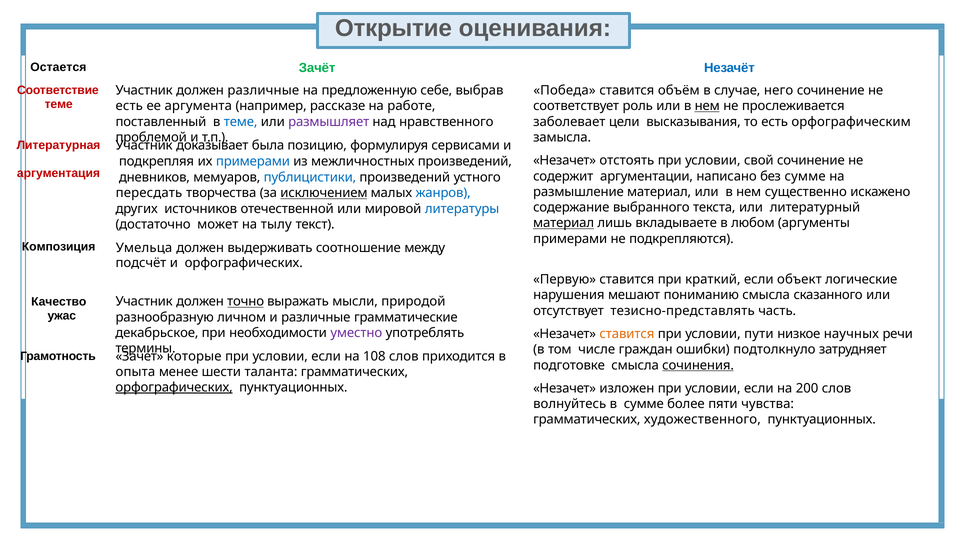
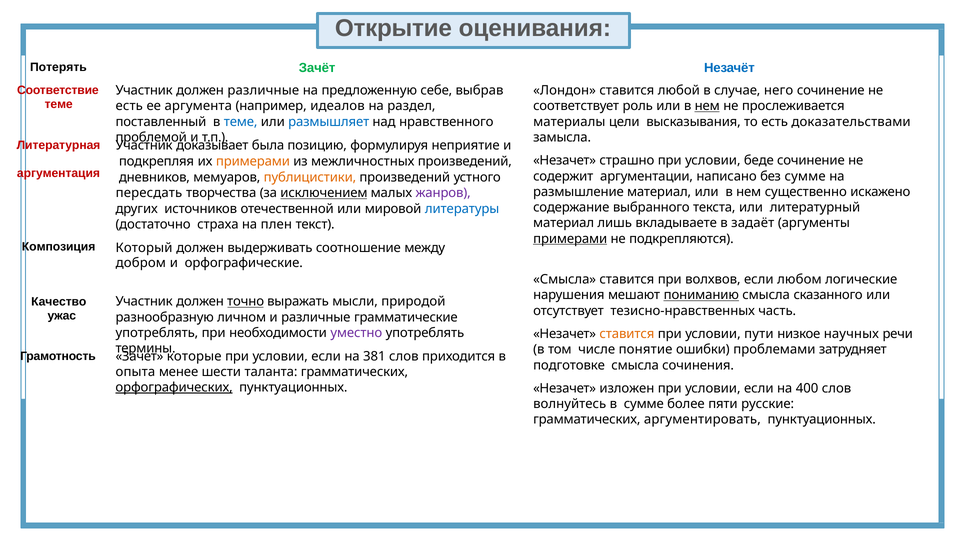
Остается: Остается -> Потерять
Победа: Победа -> Лондон
объём: объём -> любой
рассказе: рассказе -> идеалов
работе: работе -> раздел
размышляет colour: purple -> blue
заболевает: заболевает -> материалы
орфографическим: орфографическим -> доказательствами
сервисами: сервисами -> неприятие
отстоять: отстоять -> страшно
свой: свой -> беде
примерами at (253, 161) colour: blue -> orange
публицистики colour: blue -> orange
жанров colour: blue -> purple
материал at (564, 223) underline: present -> none
любом: любом -> задаёт
может: может -> страха
тылу: тылу -> плен
примерами at (570, 239) underline: none -> present
Умельца: Умельца -> Который
подсчёт: подсчёт -> добром
и орфографических: орфографических -> орфографические
Первую at (565, 280): Первую -> Смысла
краткий: краткий -> волхвов
объект: объект -> любом
пониманию underline: none -> present
тезисно-представлять: тезисно-представлять -> тезисно-нравственных
декабрьское at (157, 333): декабрьское -> употреблять
граждан: граждан -> понятие
подтолкнуло: подтолкнуло -> проблемами
108: 108 -> 381
сочинения underline: present -> none
200: 200 -> 400
чувства: чувства -> русские
художественного: художественного -> аргументировать
